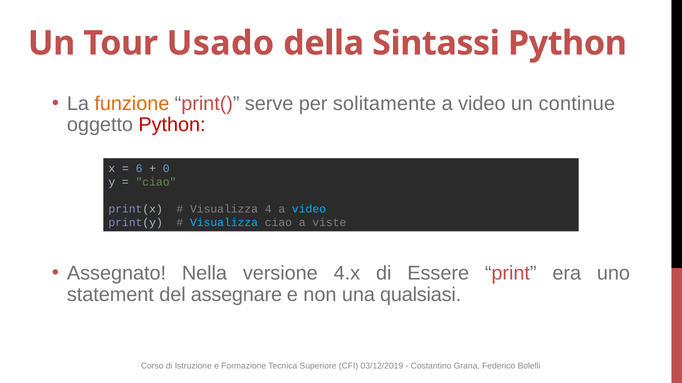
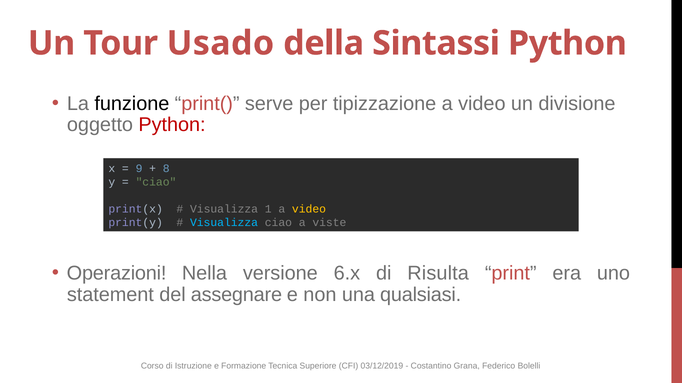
funzione colour: orange -> black
solitamente: solitamente -> tipizzazione
continue: continue -> divisione
6: 6 -> 9
0: 0 -> 8
4: 4 -> 1
video at (309, 209) colour: light blue -> yellow
Assegnato: Assegnato -> Operazioni
4.x: 4.x -> 6.x
Essere: Essere -> Risulta
